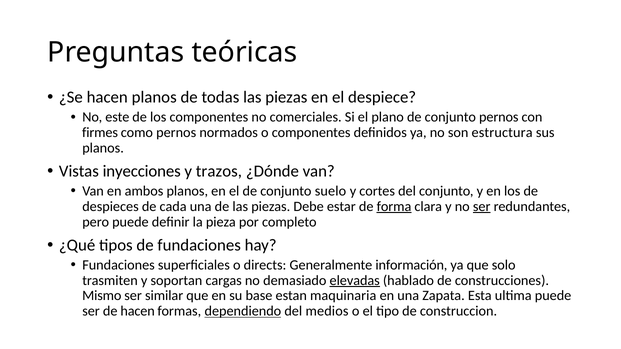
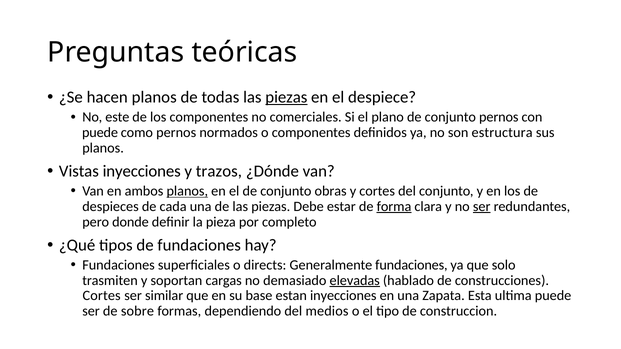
piezas at (286, 97) underline: none -> present
firmes at (100, 133): firmes -> puede
planos at (187, 191) underline: none -> present
suelo: suelo -> obras
pero puede: puede -> donde
Generalmente información: información -> fundaciones
Mismo at (102, 296): Mismo -> Cortes
estan maquinaria: maquinaria -> inyecciones
de hacen: hacen -> sobre
dependiendo underline: present -> none
